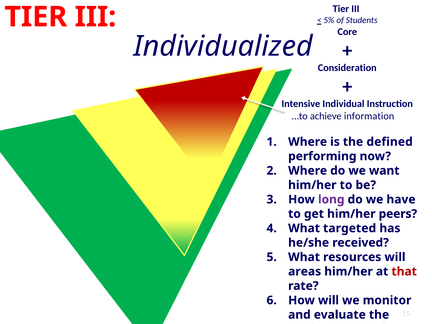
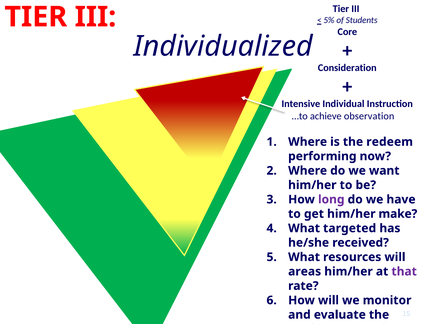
information: information -> observation
defined: defined -> redeem
peers: peers -> make
that colour: red -> purple
